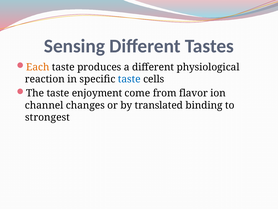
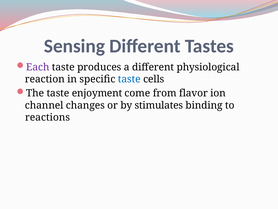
Each colour: orange -> purple
translated: translated -> stimulates
strongest: strongest -> reactions
